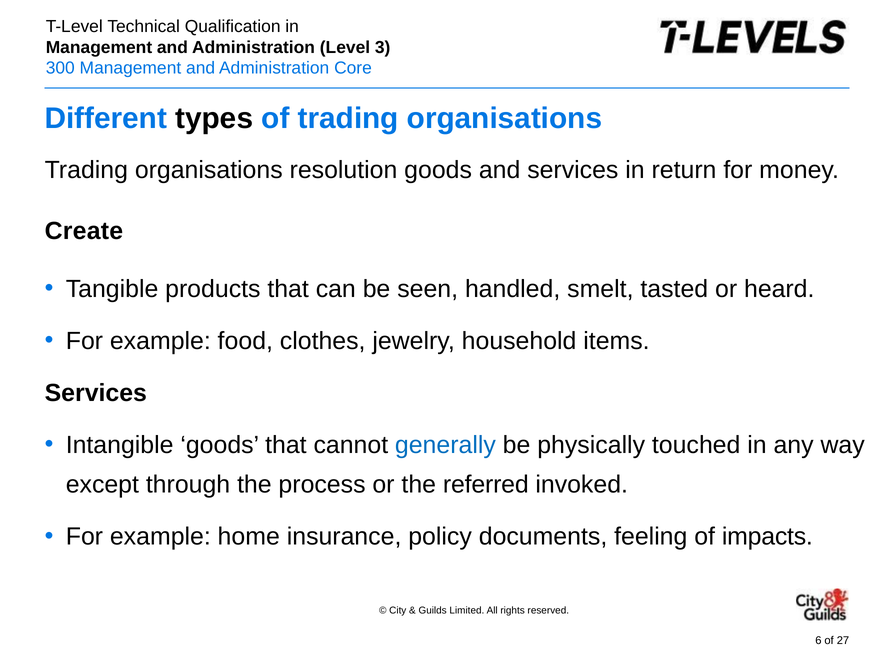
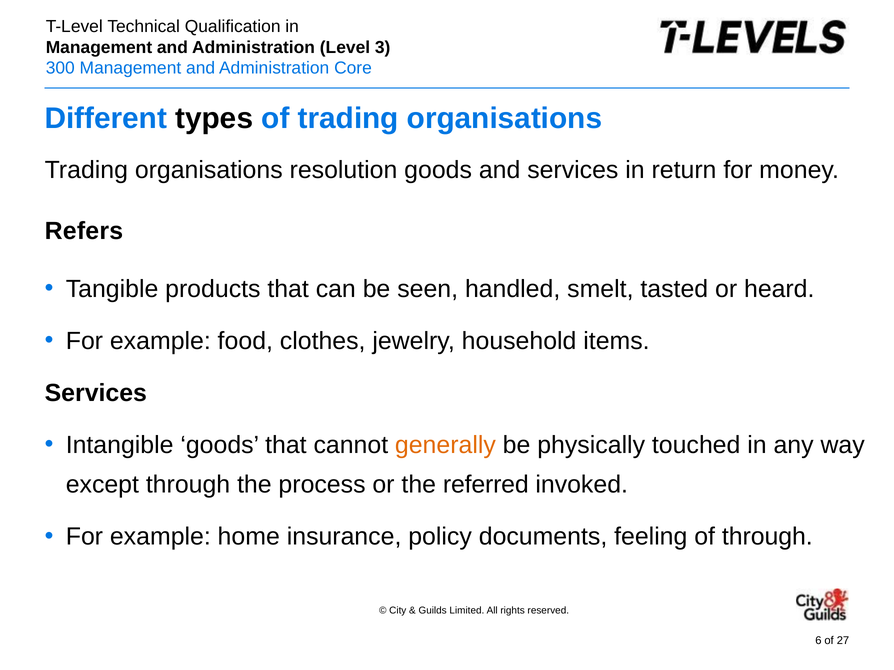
Create: Create -> Refers
generally colour: blue -> orange
of impacts: impacts -> through
